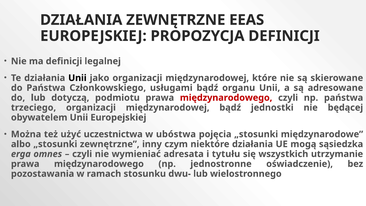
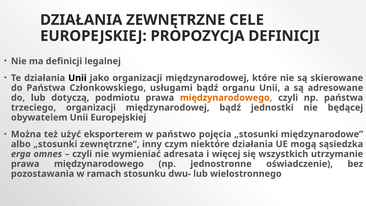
EEAS: EEAS -> CELE
międzynarodowego at (226, 98) colour: red -> orange
uczestnictwa: uczestnictwa -> eksporterem
ubóstwa: ubóstwa -> państwo
tytułu: tytułu -> więcej
